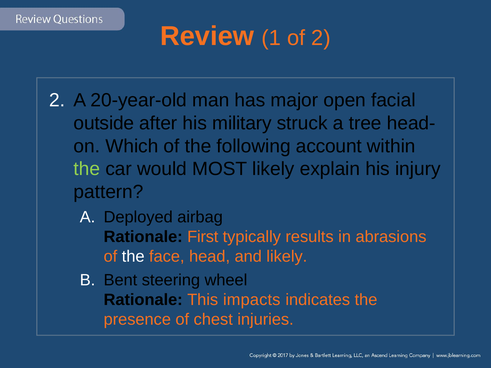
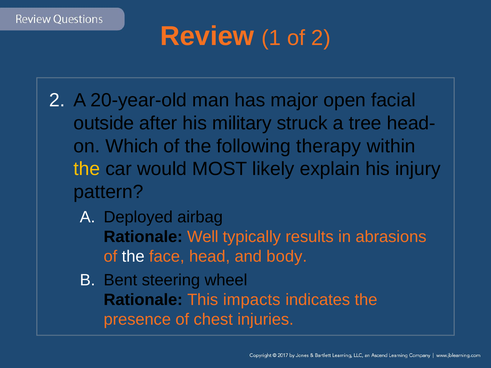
account: account -> therapy
the at (87, 169) colour: light green -> yellow
First: First -> Well
and likely: likely -> body
